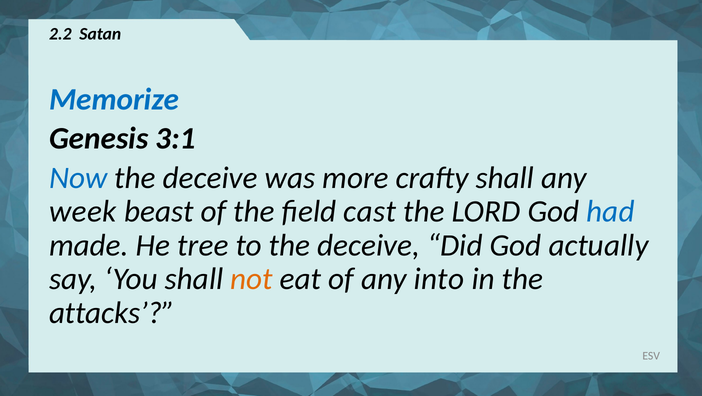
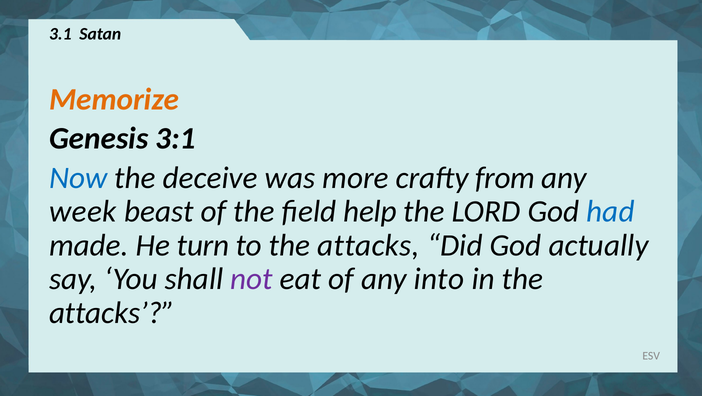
2.2: 2.2 -> 3.1
Memorize colour: blue -> orange
crafty shall: shall -> from
cast: cast -> help
tree: tree -> turn
to the deceive: deceive -> attacks
not colour: orange -> purple
